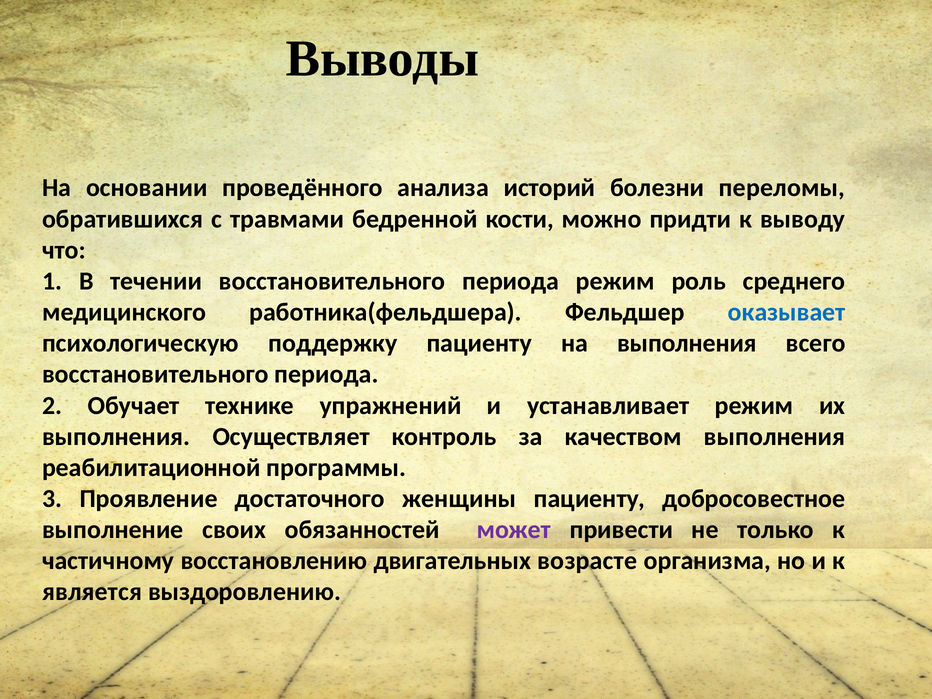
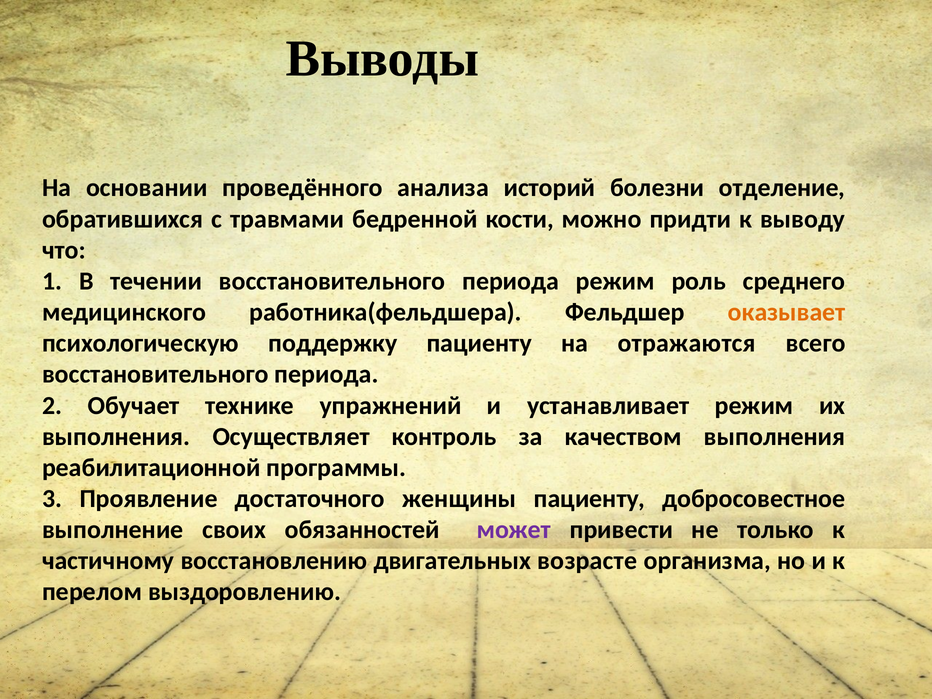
переломы: переломы -> отделение
оказывает colour: blue -> orange
на выполнения: выполнения -> отражаются
является: является -> перелом
